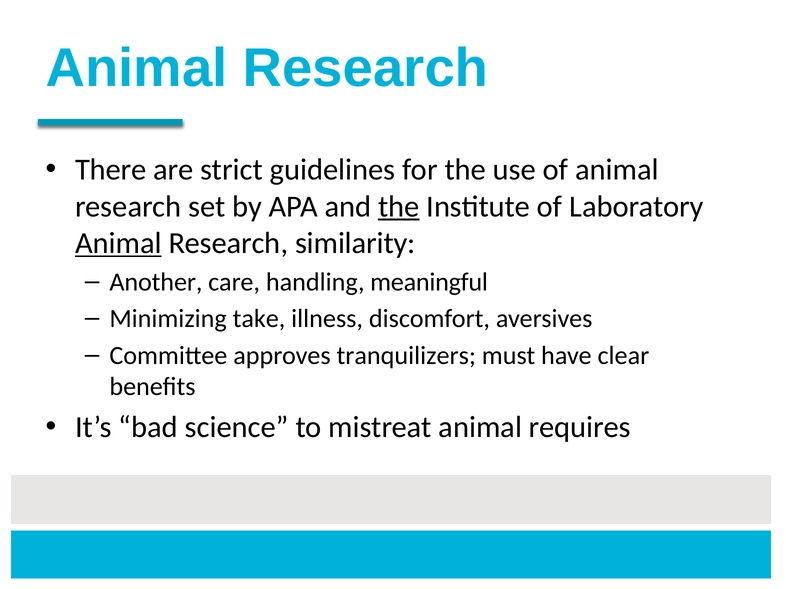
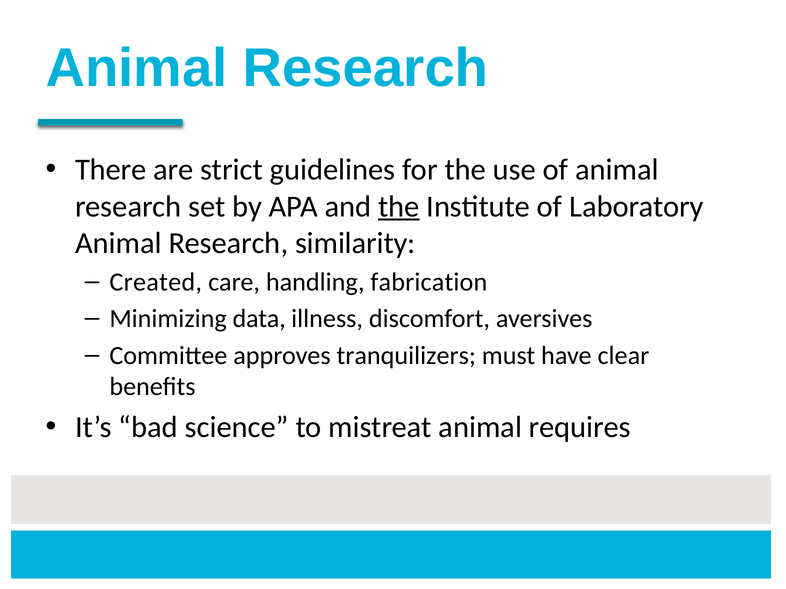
Animal at (118, 243) underline: present -> none
Another: Another -> Created
meaningful: meaningful -> fabrication
take: take -> data
